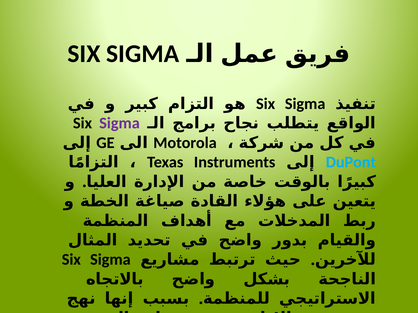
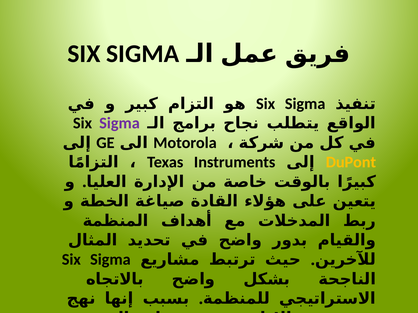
DuPont colour: light blue -> yellow
